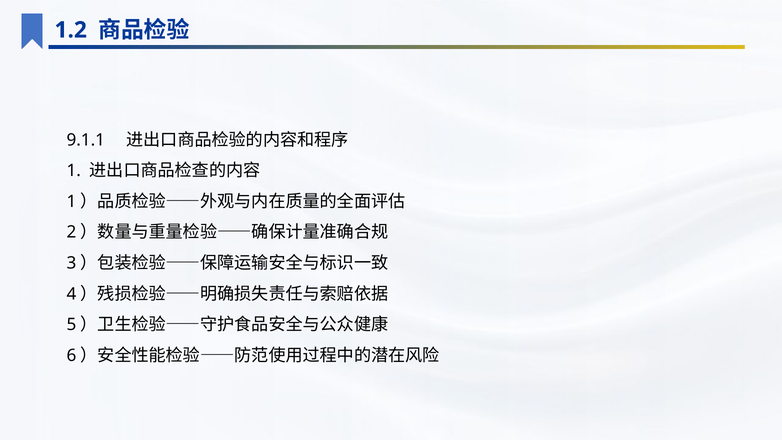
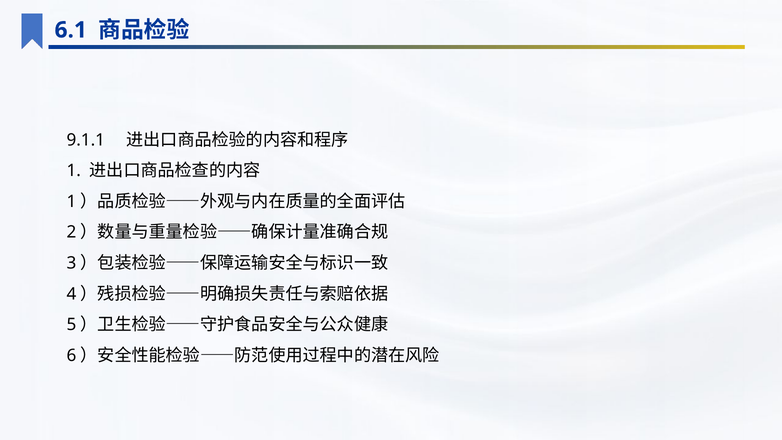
1.2: 1.2 -> 6.1
